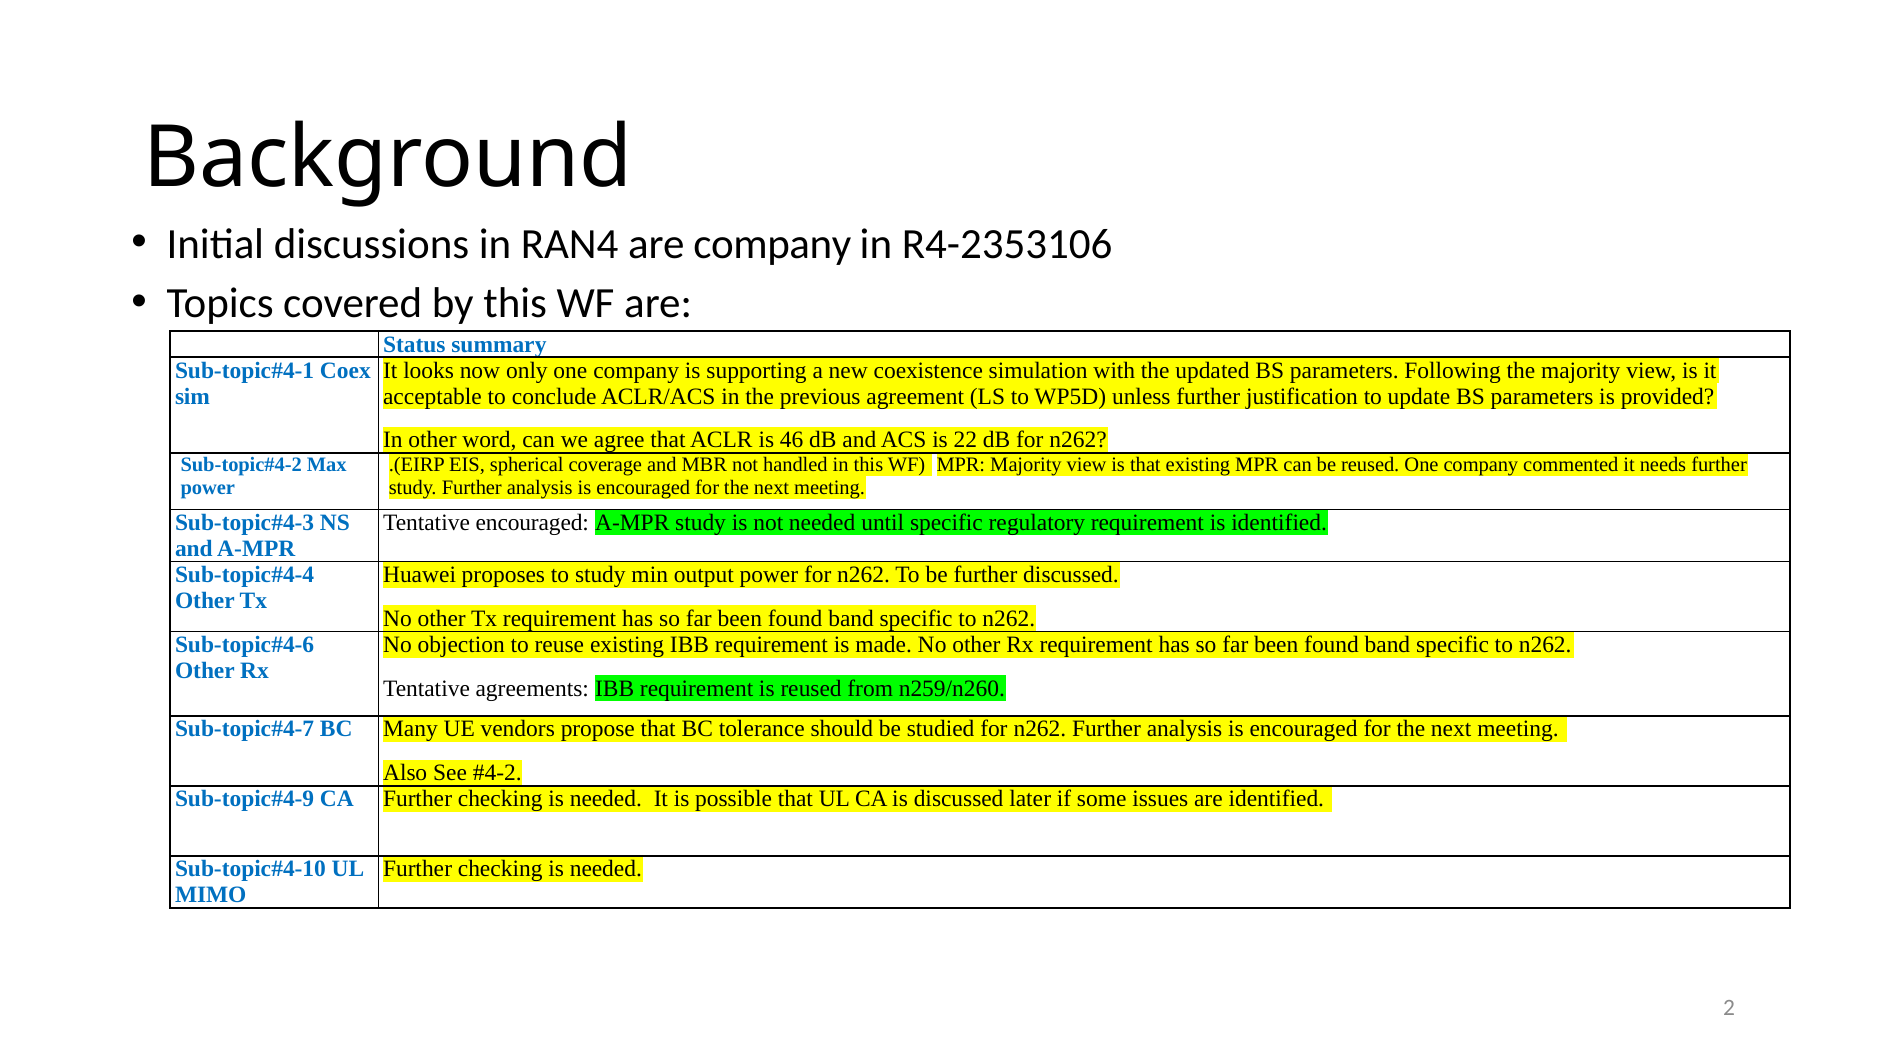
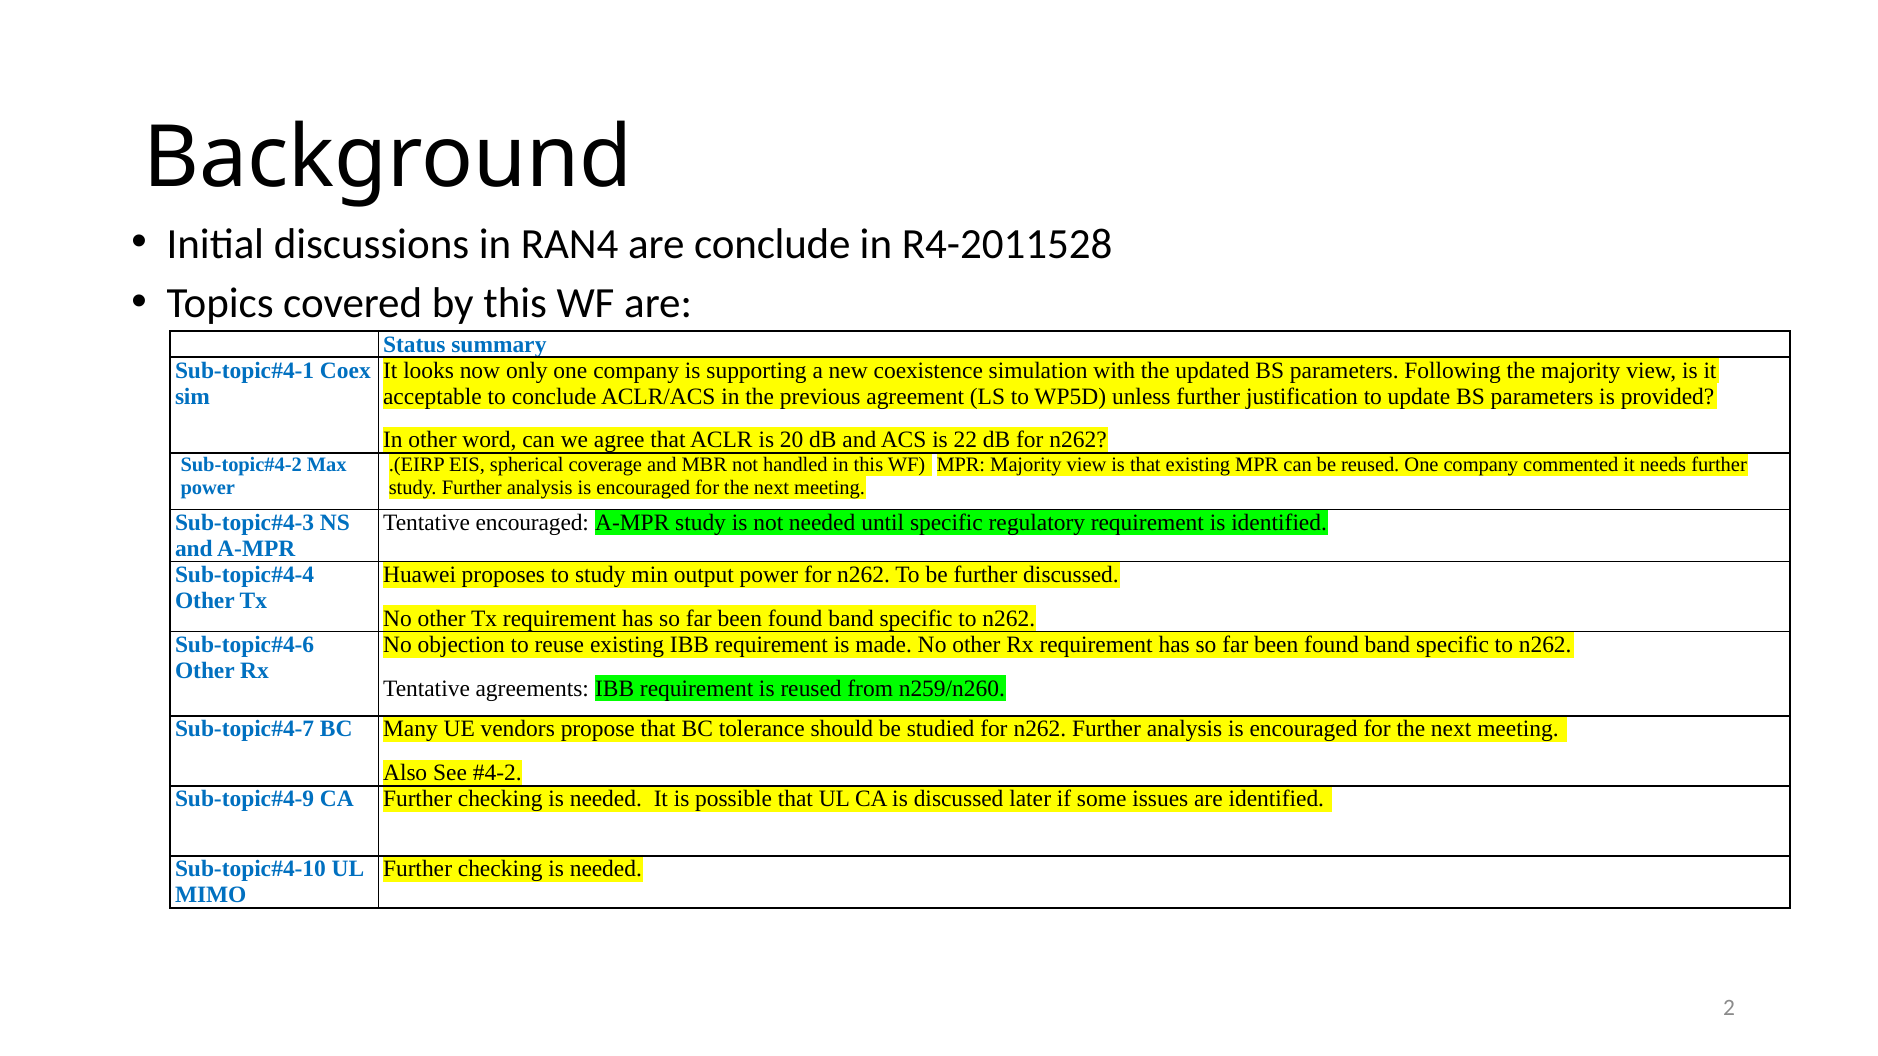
are company: company -> conclude
R4-2353106: R4-2353106 -> R4-2011528
46: 46 -> 20
